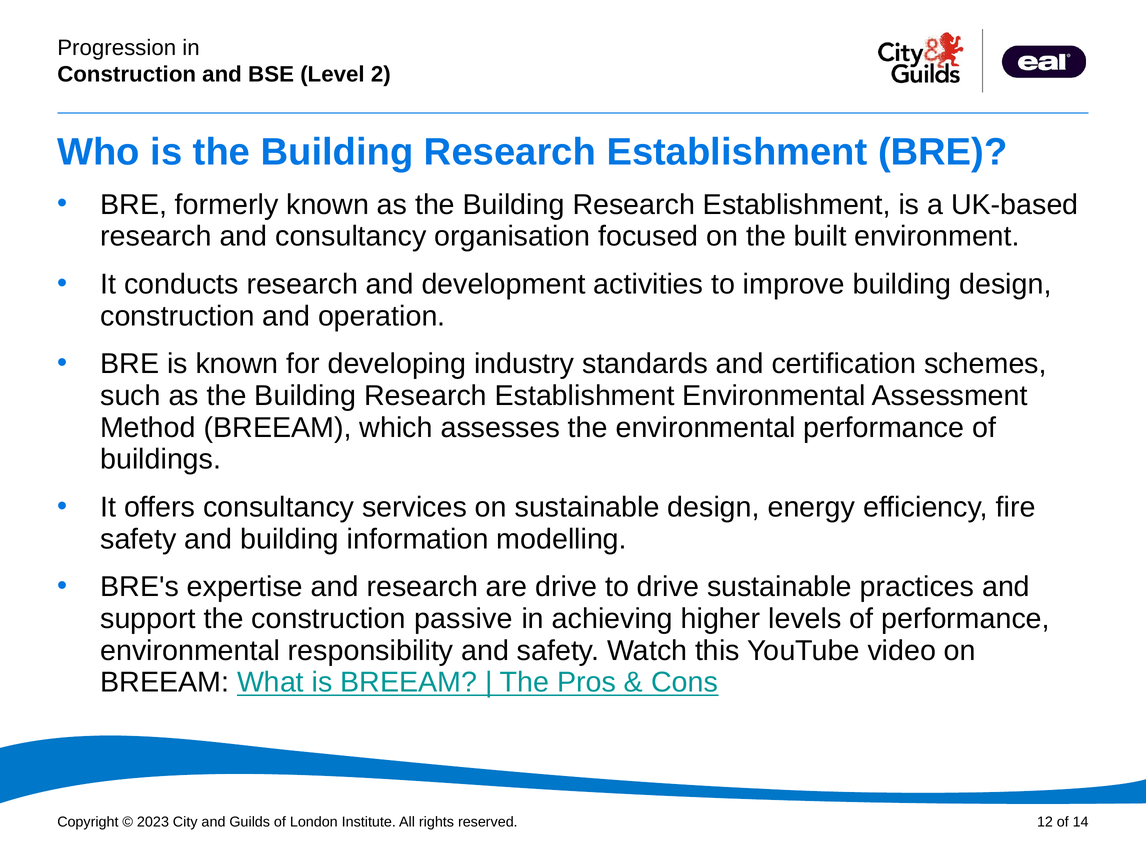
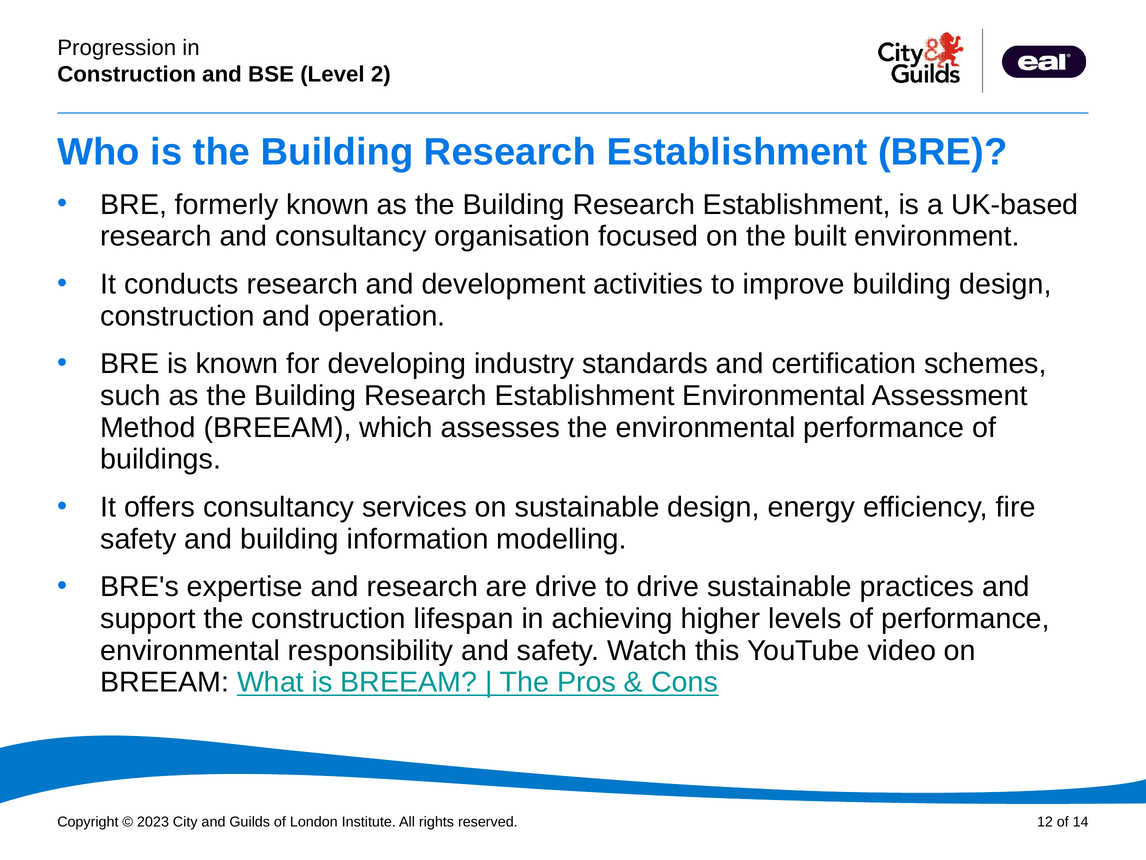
passive: passive -> lifespan
